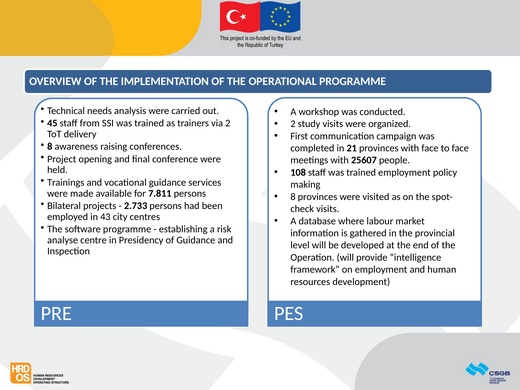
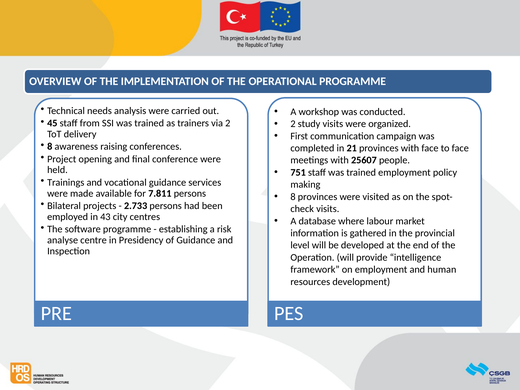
108: 108 -> 751
